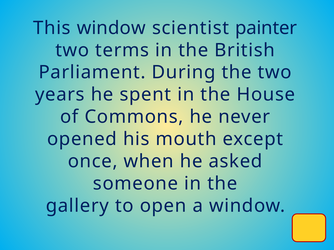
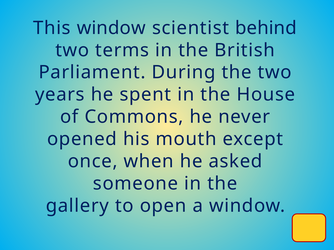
painter: painter -> behind
